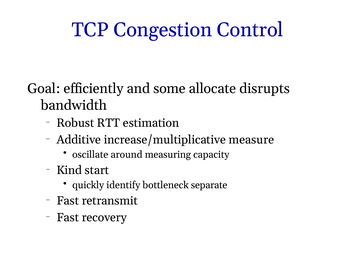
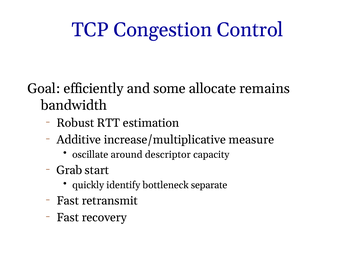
disrupts: disrupts -> remains
measuring: measuring -> descriptor
Kind: Kind -> Grab
